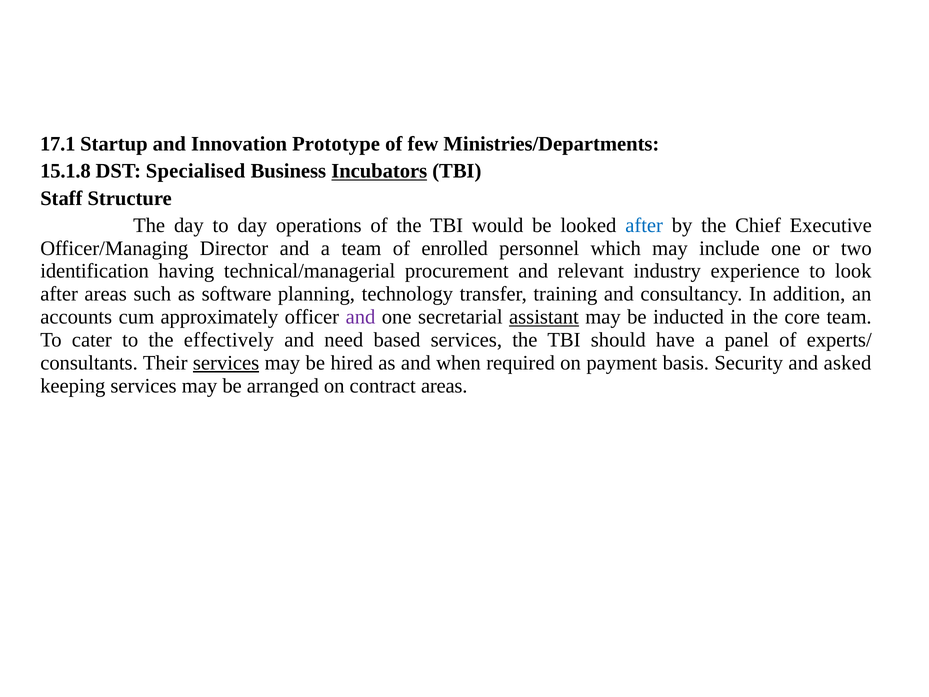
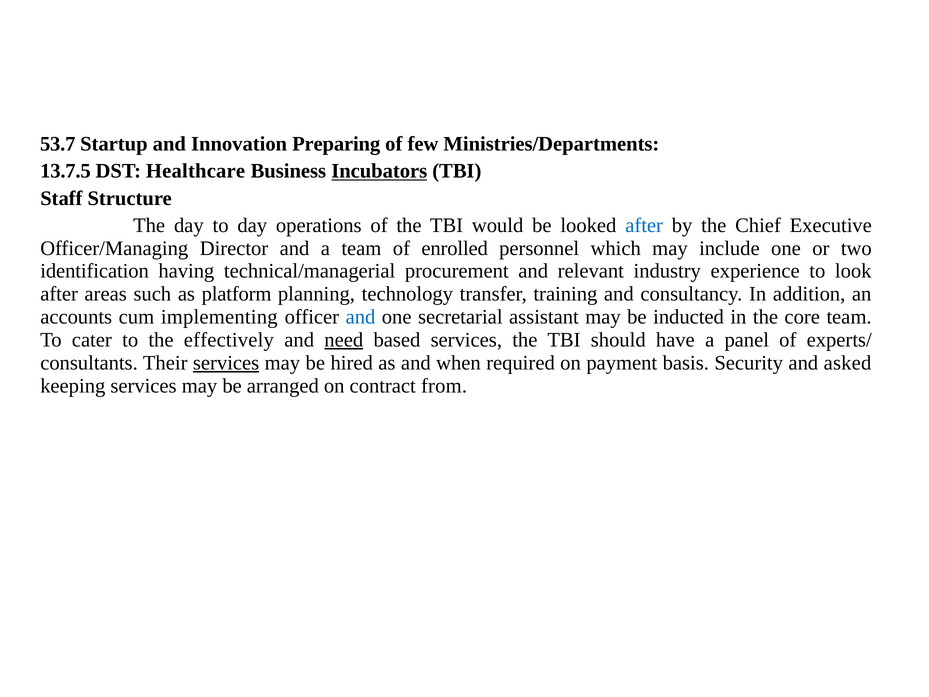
17.1: 17.1 -> 53.7
Prototype: Prototype -> Preparing
15.1.8: 15.1.8 -> 13.7.5
Specialised: Specialised -> Healthcare
software: software -> platform
approximately: approximately -> implementing
and at (361, 317) colour: purple -> blue
assistant underline: present -> none
need underline: none -> present
contract areas: areas -> from
